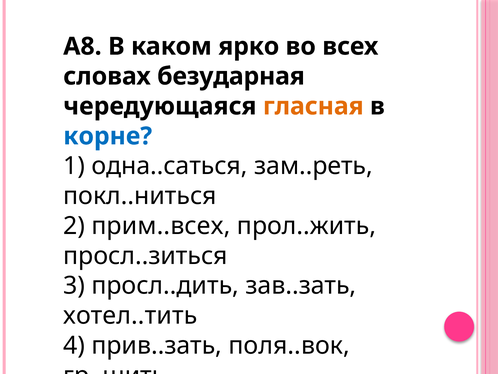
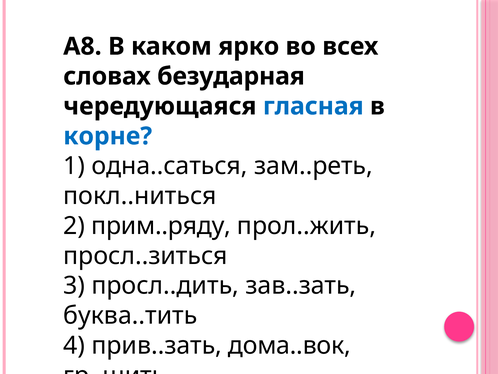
гласная colour: orange -> blue
прим..всех: прим..всех -> прим..ряду
хотел..тить: хотел..тить -> буква..тить
поля..вок: поля..вок -> дома..вок
